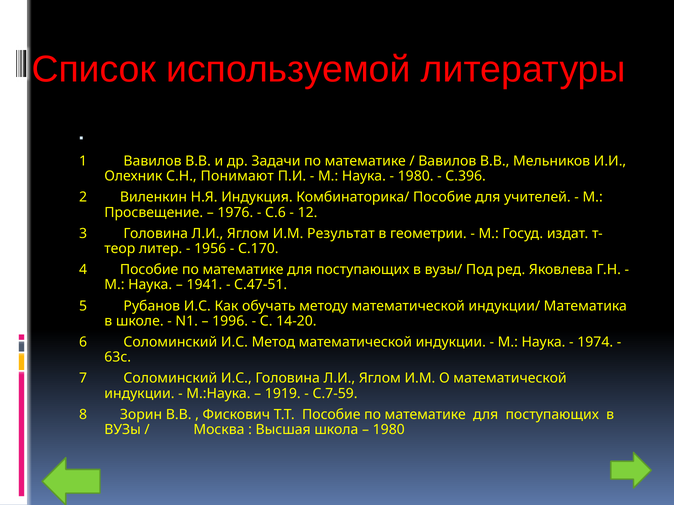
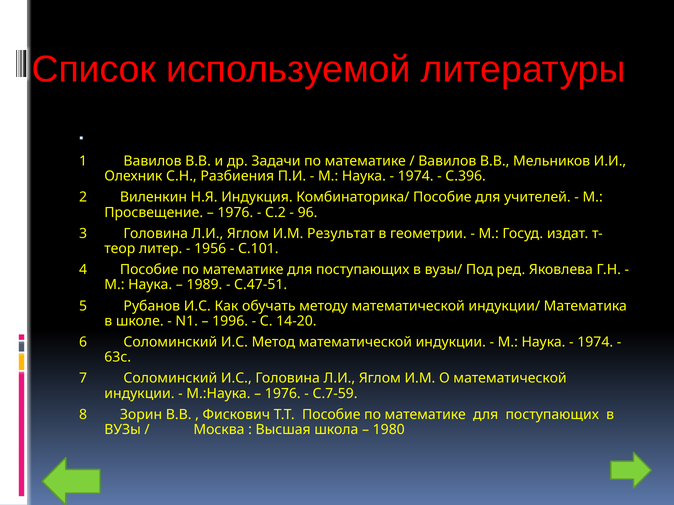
Понимают: Понимают -> Разбиения
1980 at (416, 176): 1980 -> 1974
С.6: С.6 -> С.2
12: 12 -> 96
С.170: С.170 -> С.101
1941: 1941 -> 1989
1919 at (283, 394): 1919 -> 1976
